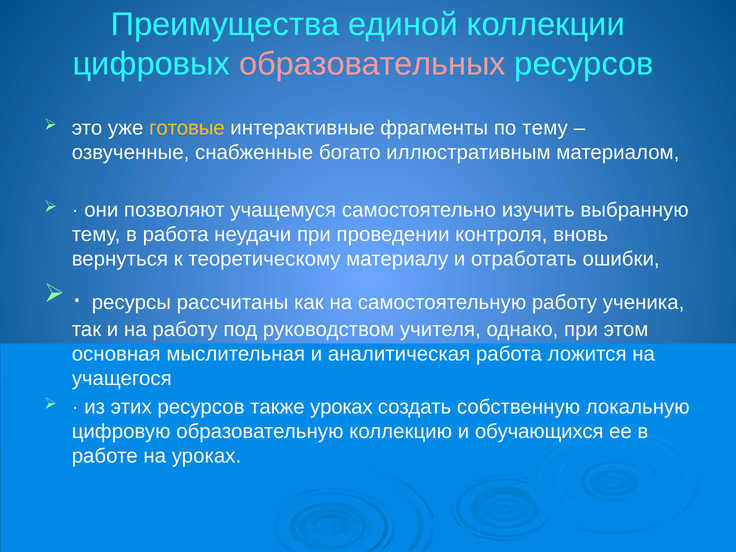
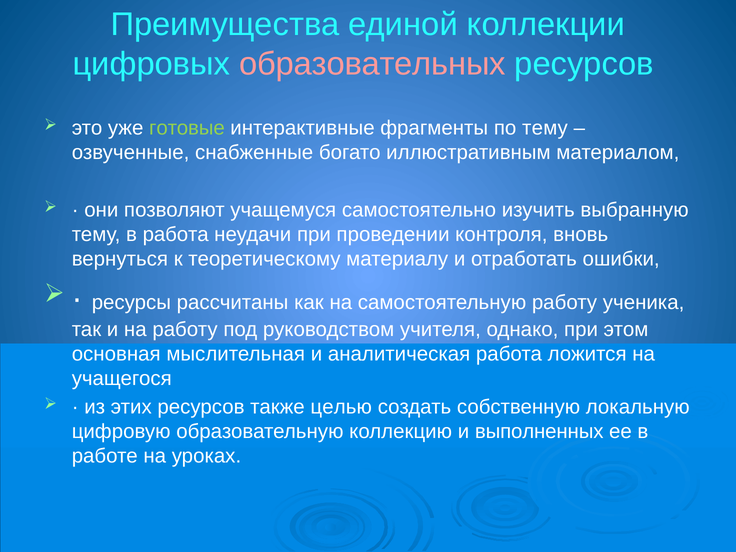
готовые colour: yellow -> light green
также уроках: уроках -> целью
обучающихся: обучающихся -> выполненных
